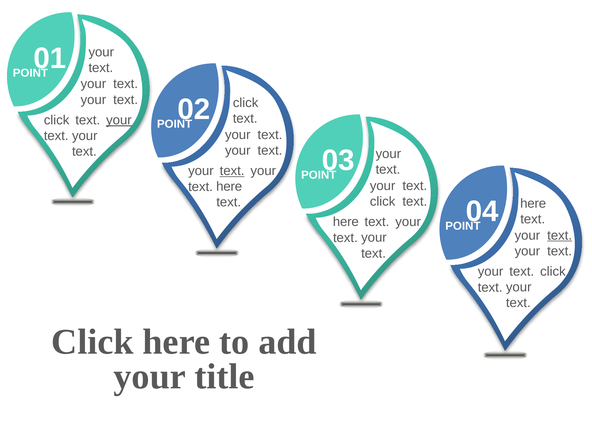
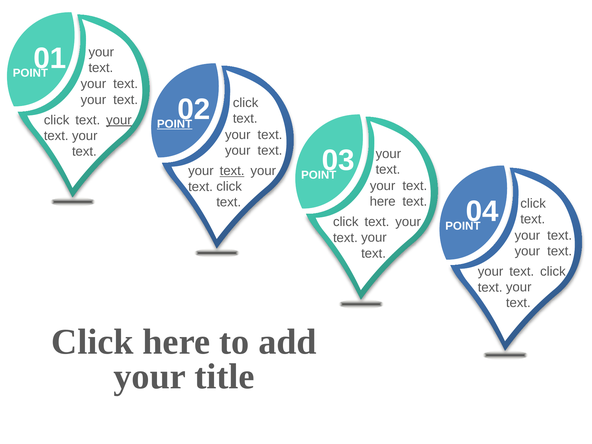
POINT at (175, 124) underline: none -> present
here at (229, 187): here -> click
click at (383, 201): click -> here
here at (533, 203): here -> click
here at (346, 222): here -> click
text at (560, 235) underline: present -> none
